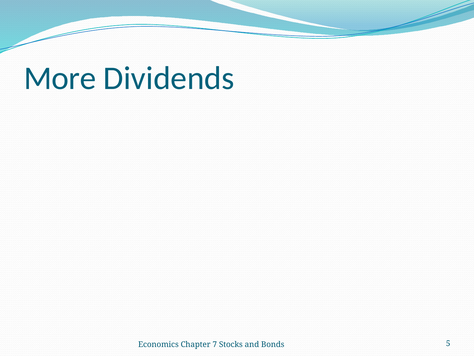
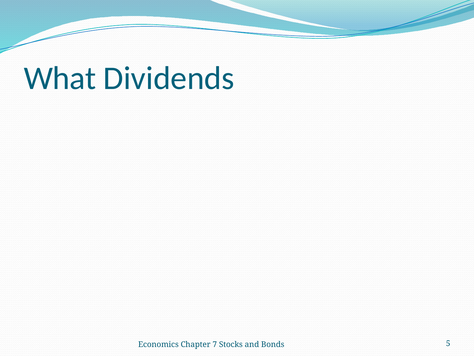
More: More -> What
